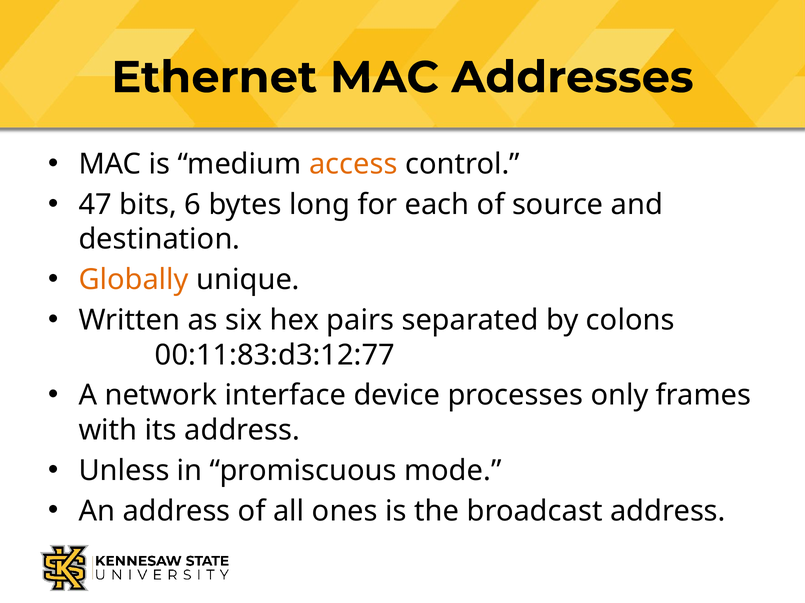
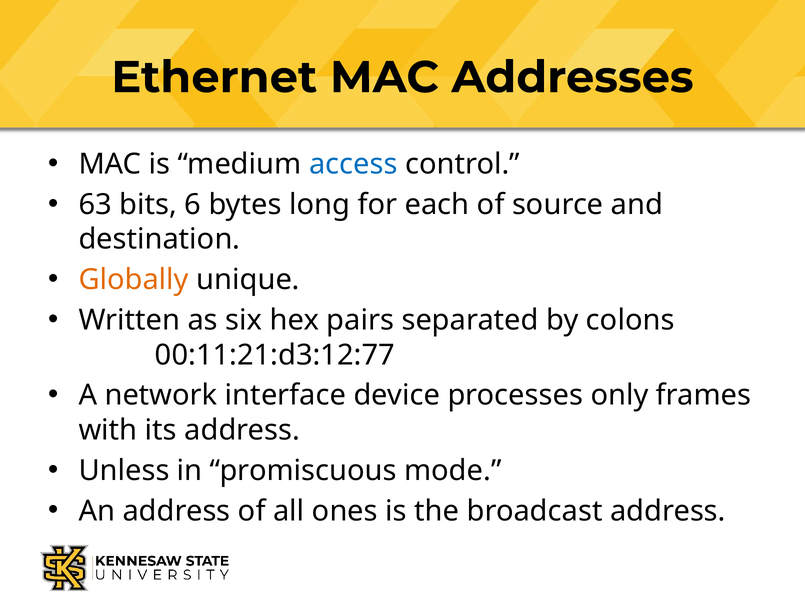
access colour: orange -> blue
47: 47 -> 63
00:11:83:d3:12:77: 00:11:83:d3:12:77 -> 00:11:21:d3:12:77
